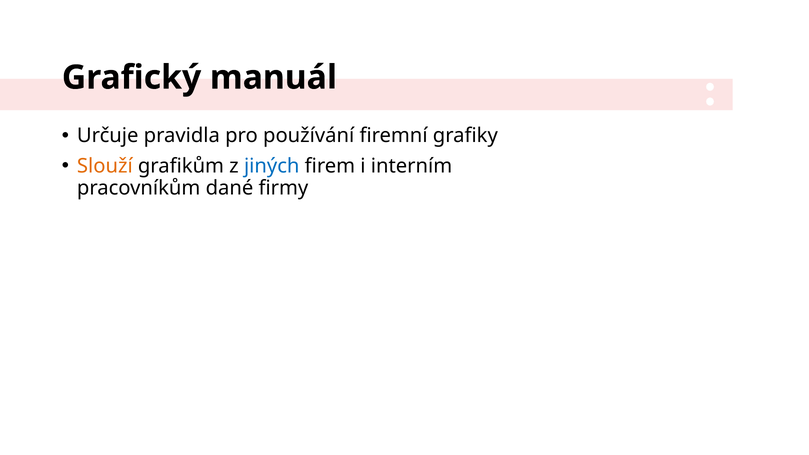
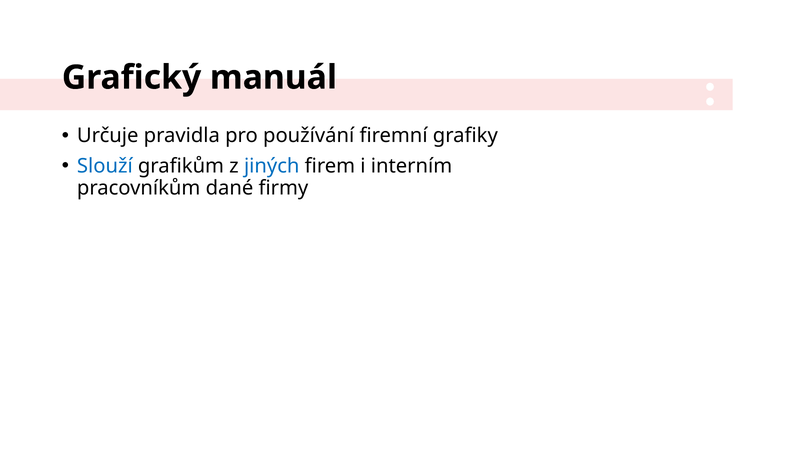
Slouží colour: orange -> blue
